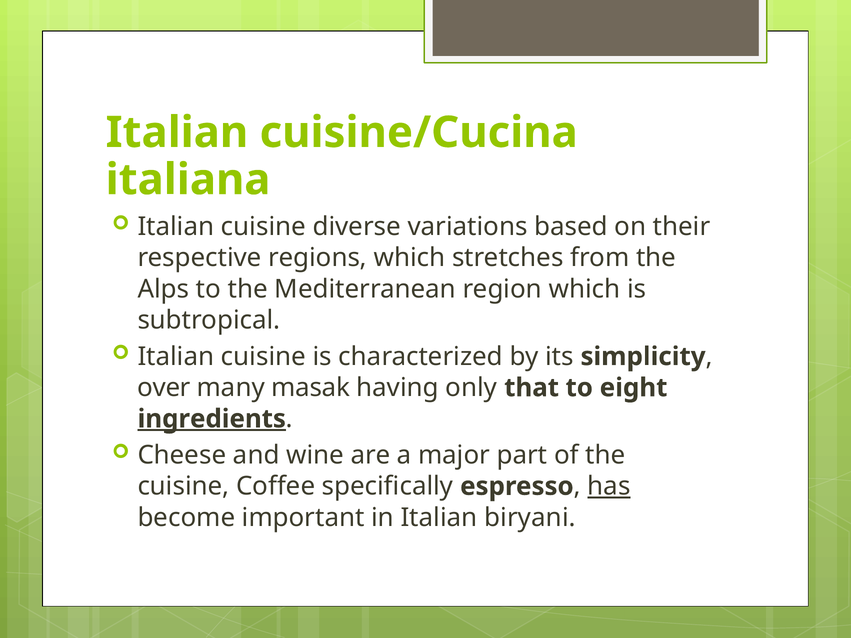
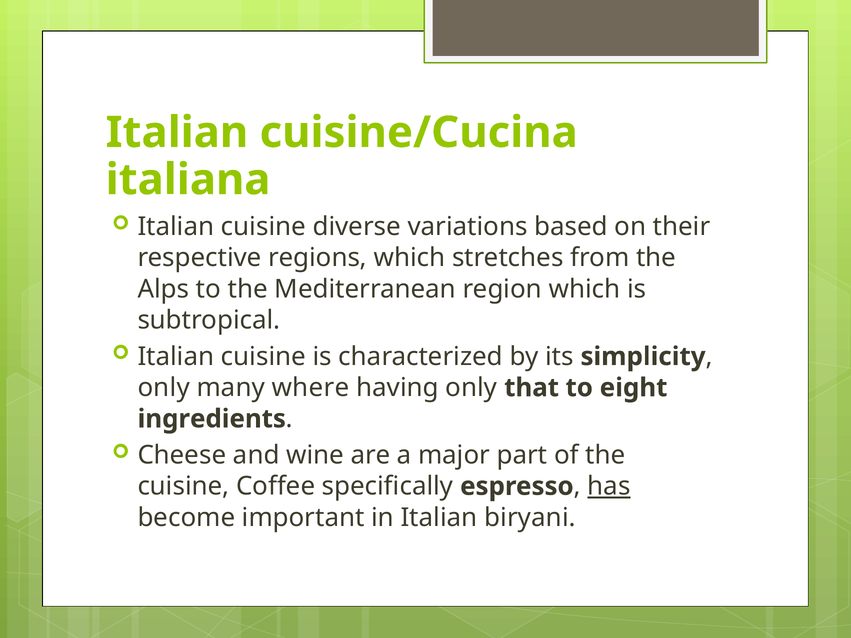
over at (164, 388): over -> only
masak: masak -> where
ingredients underline: present -> none
